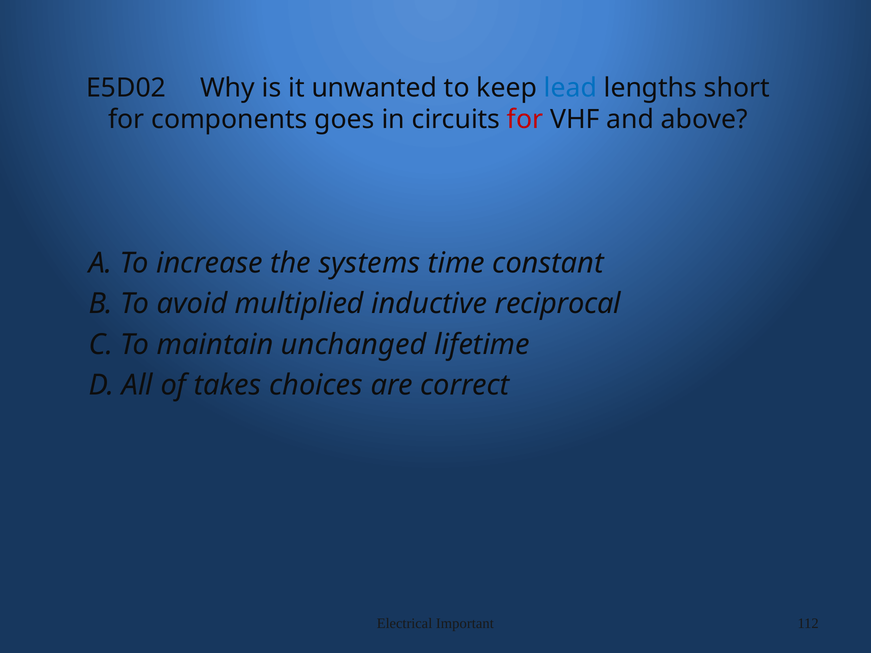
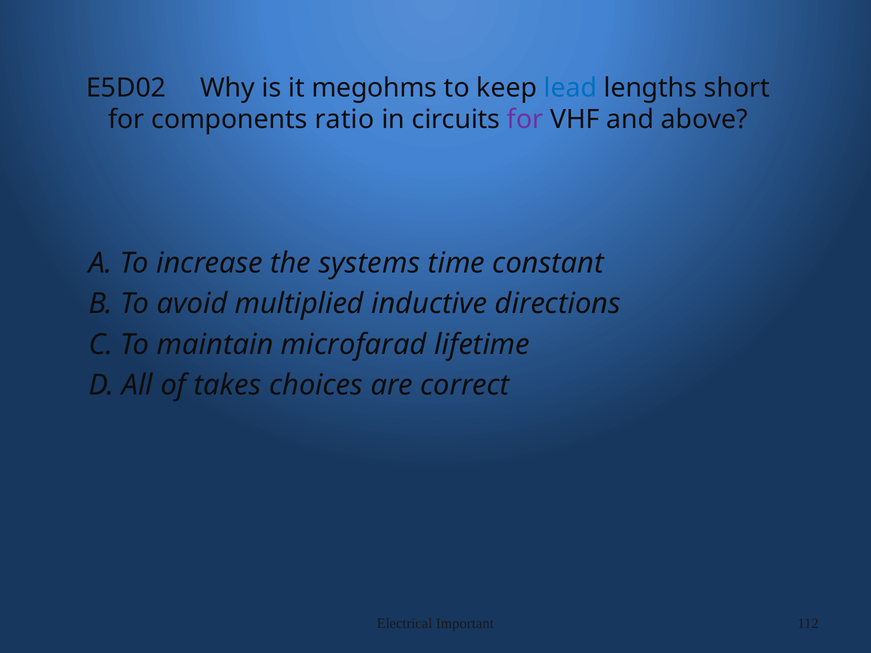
unwanted: unwanted -> megohms
goes: goes -> ratio
for at (525, 120) colour: red -> purple
reciprocal: reciprocal -> directions
unchanged: unchanged -> microfarad
